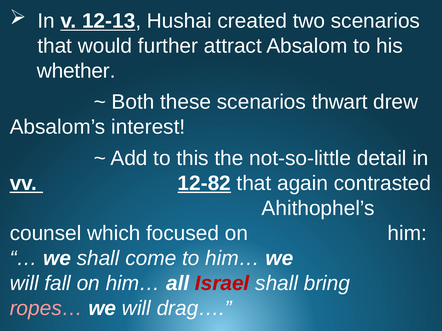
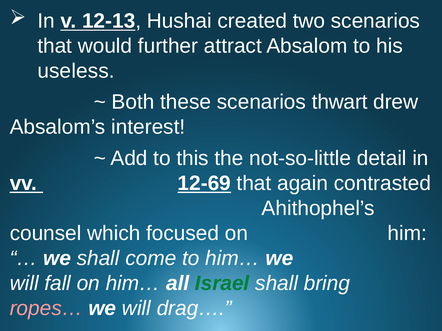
whether: whether -> useless
12-82: 12-82 -> 12-69
Israel colour: red -> green
